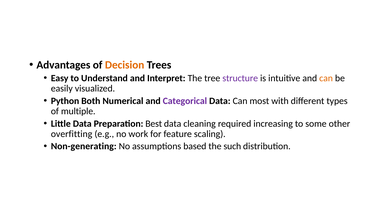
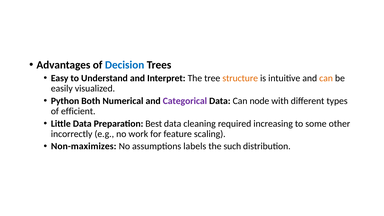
Decision colour: orange -> blue
structure colour: purple -> orange
most: most -> node
multiple: multiple -> efficient
overfitting: overfitting -> incorrectly
Non-generating: Non-generating -> Non-maximizes
based: based -> labels
